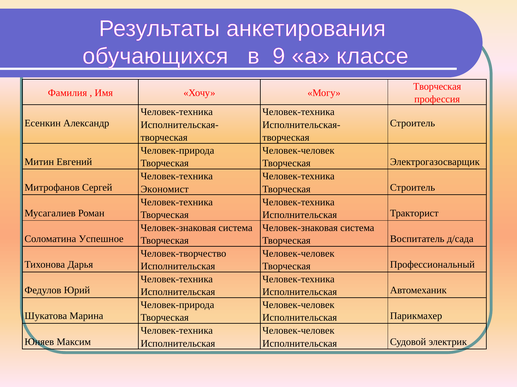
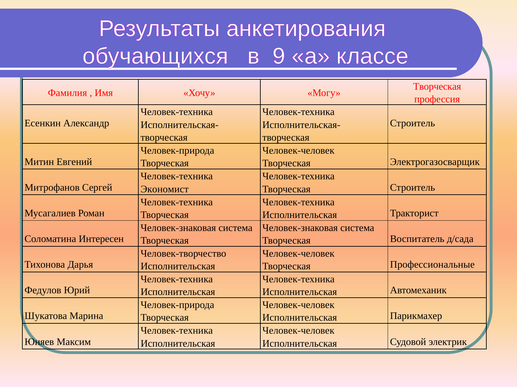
Успешное: Успешное -> Интересен
Профессиональный: Профессиональный -> Профессиональные
